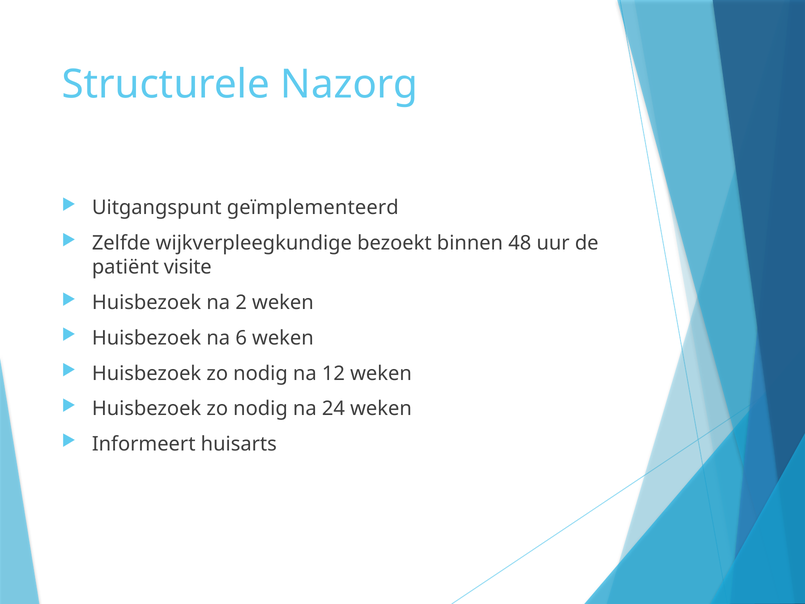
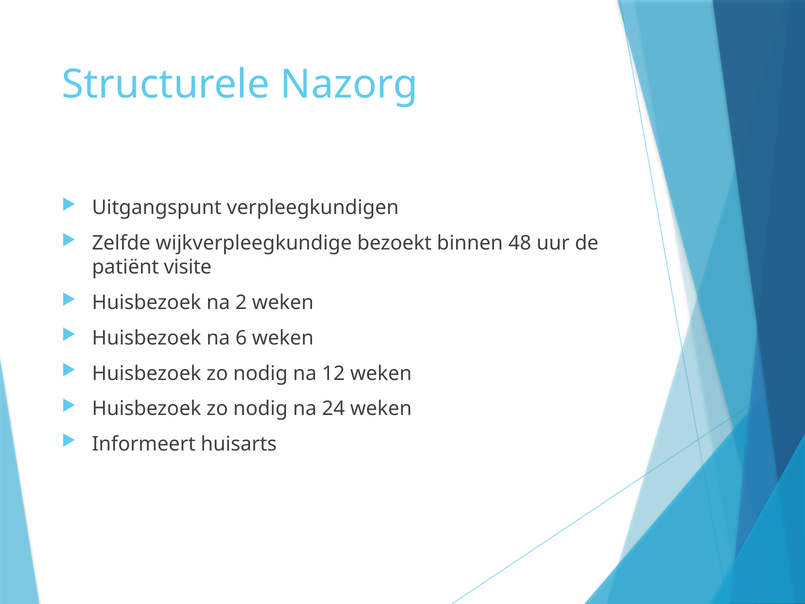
geïmplementeerd: geïmplementeerd -> verpleegkundigen
